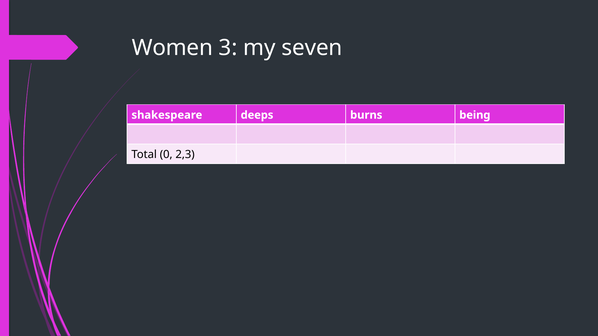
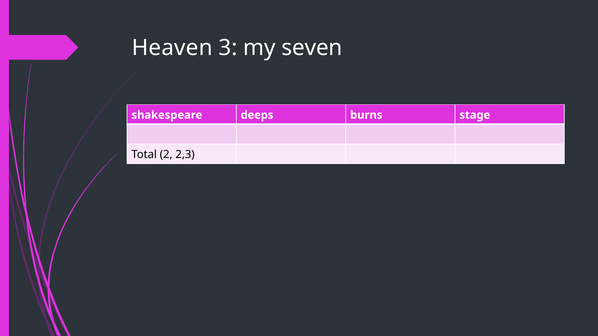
Women: Women -> Heaven
being: being -> stage
0: 0 -> 2
